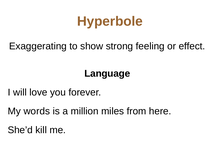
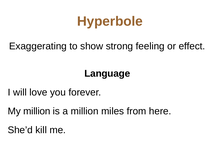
My words: words -> million
